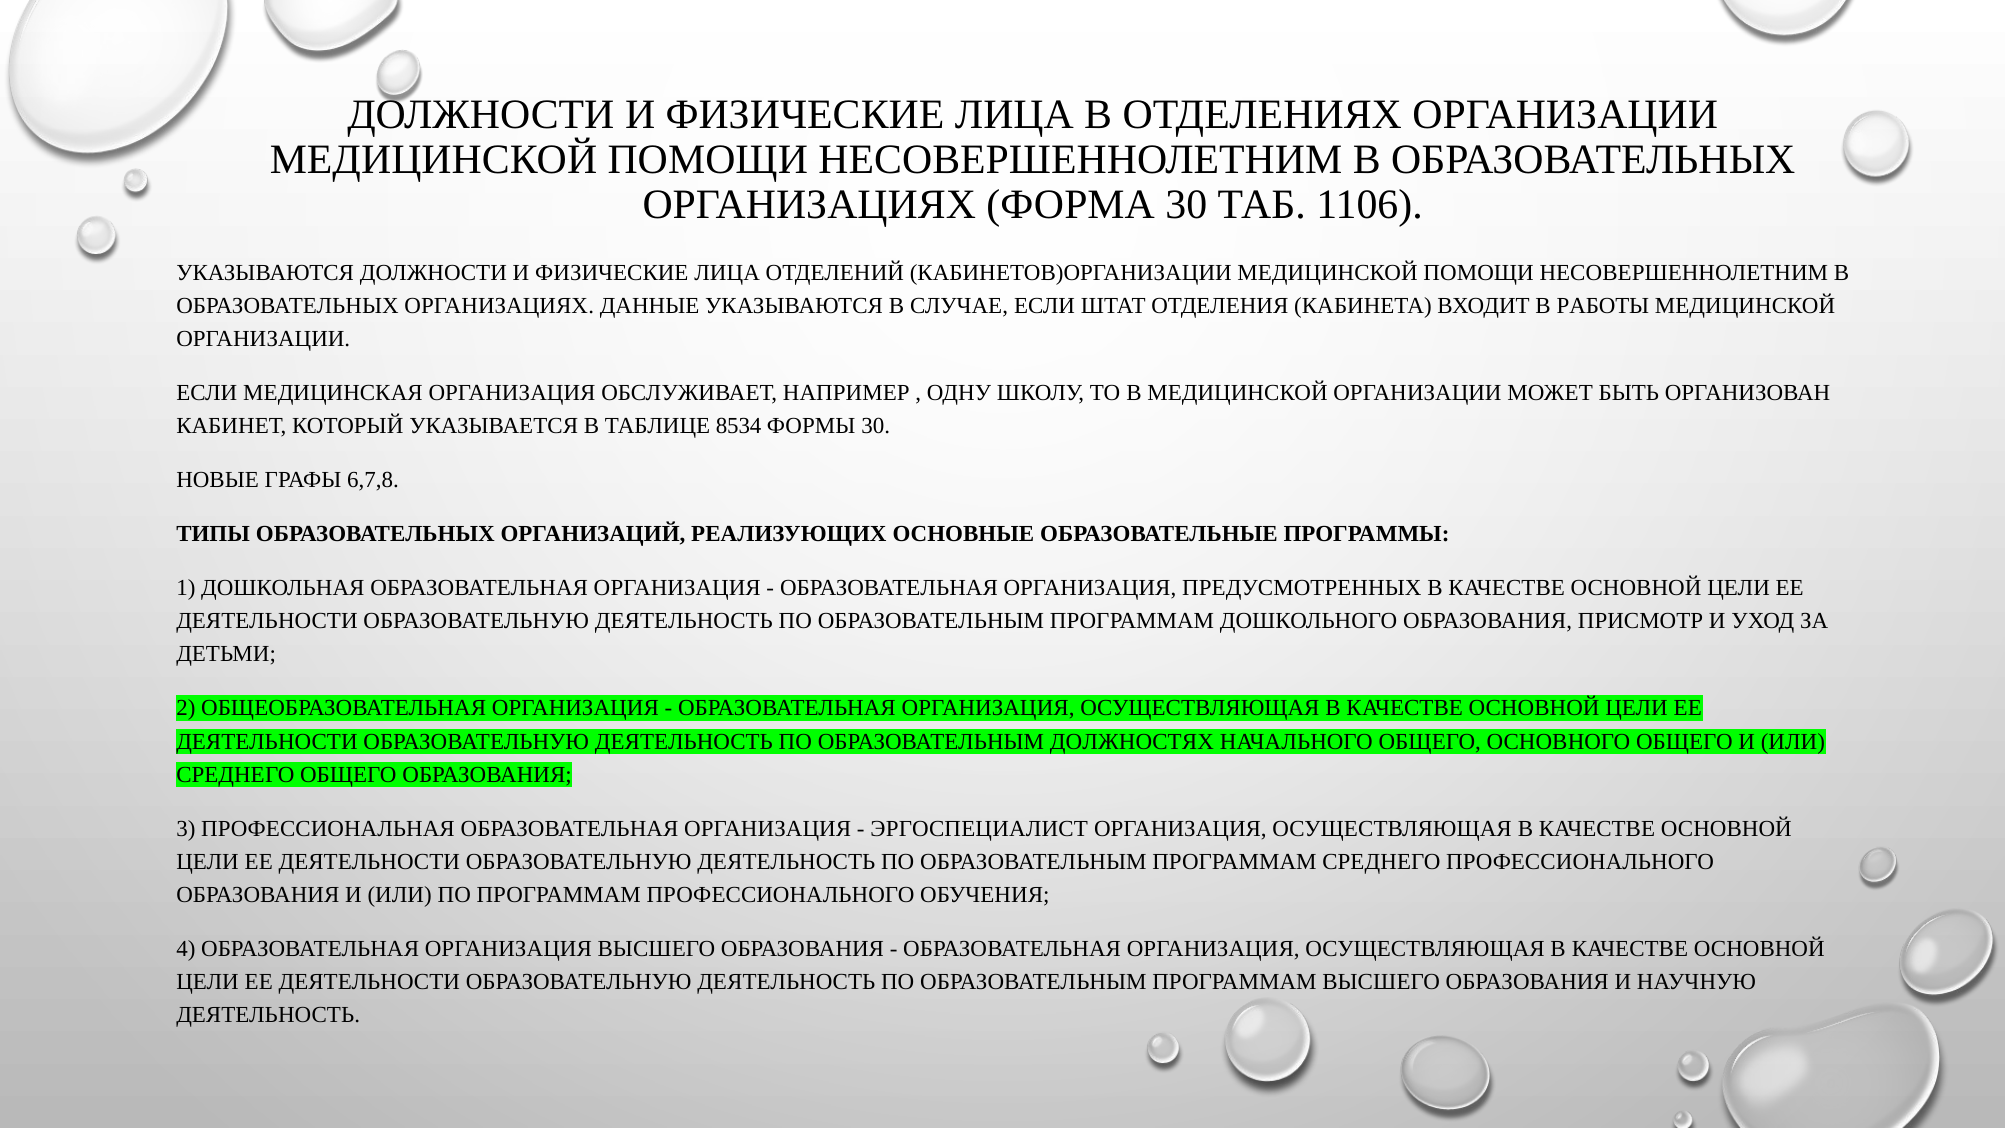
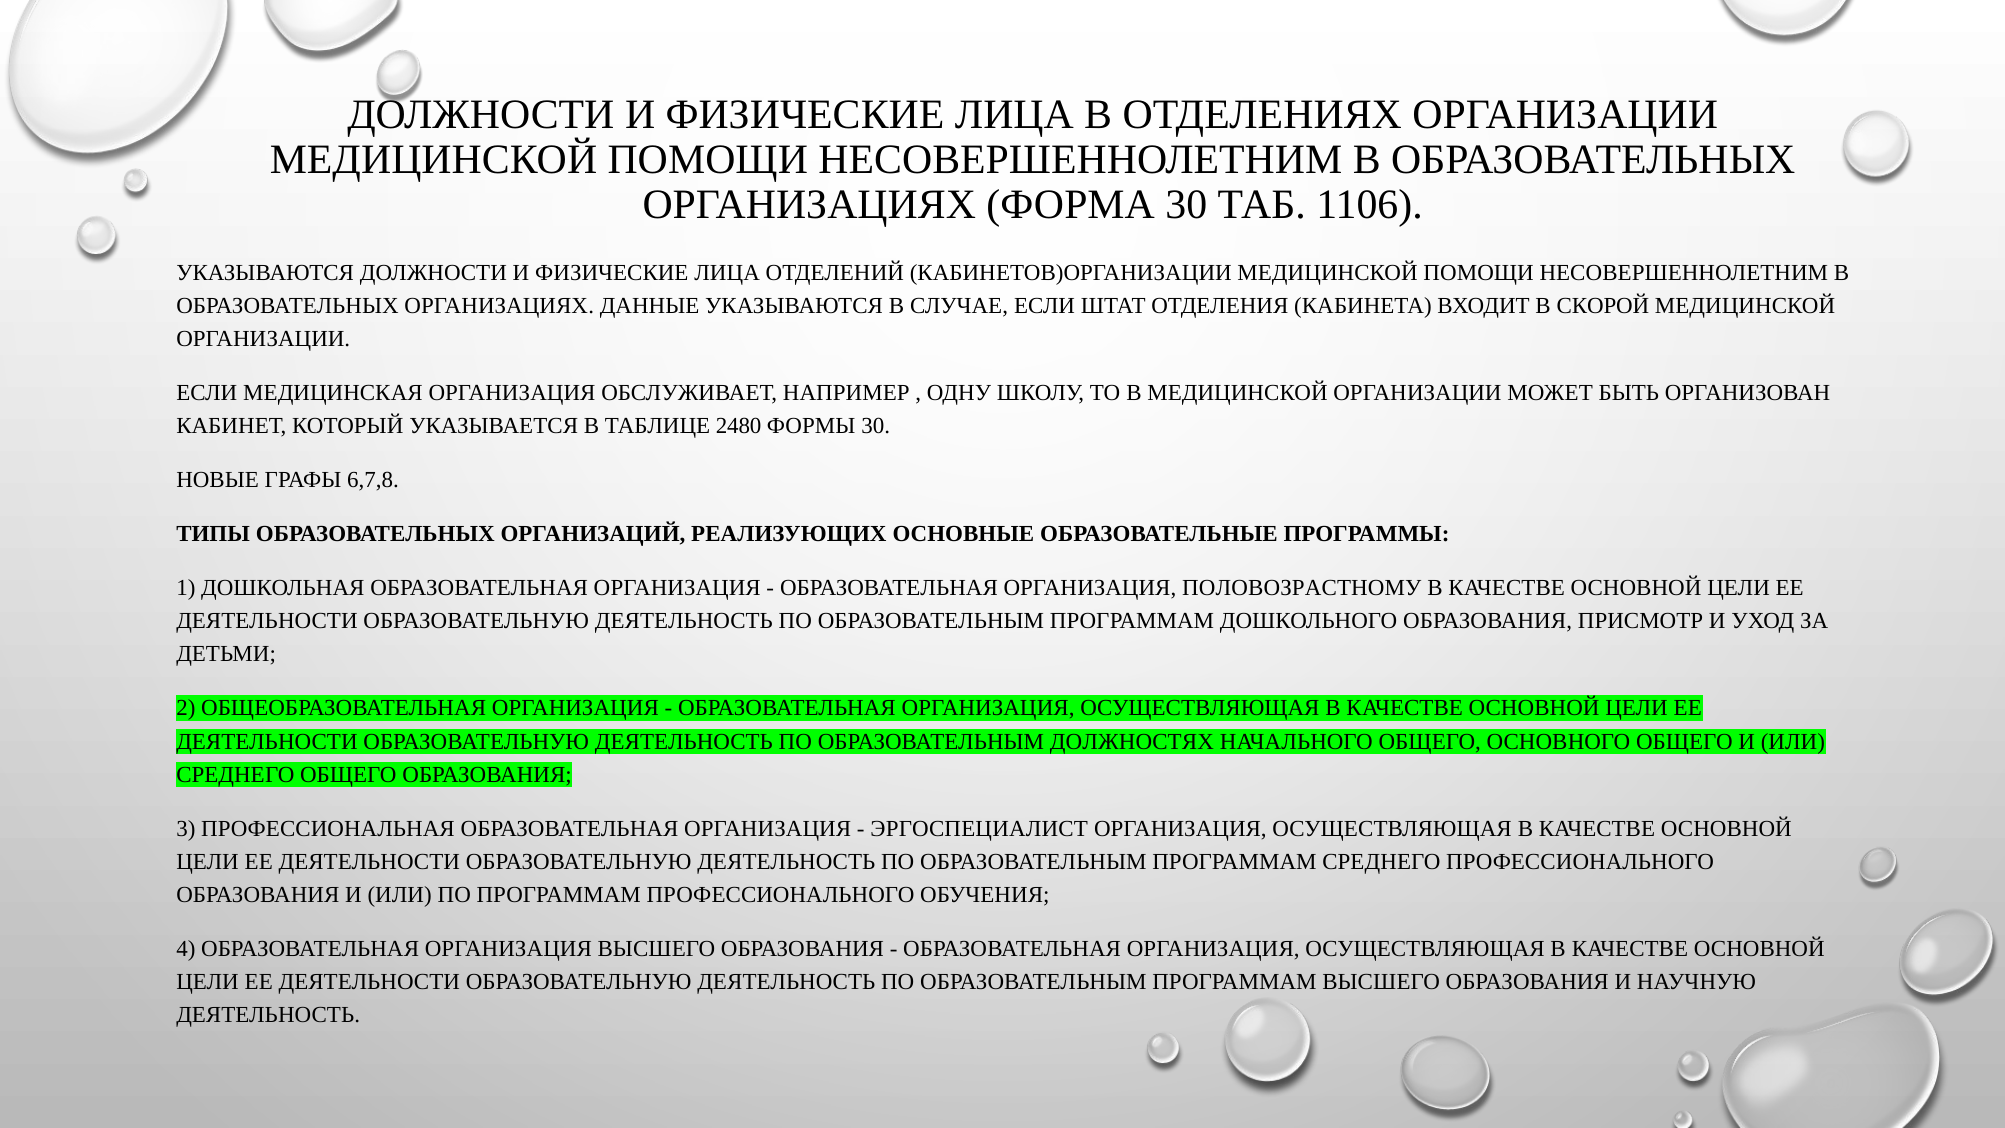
РАБОТЫ: РАБОТЫ -> СКОРОЙ
8534: 8534 -> 2480
ПРЕДУСМОТРЕННЫХ: ПРЕДУСМОТРЕННЫХ -> ПОЛОВОЗРАСТНОМУ
